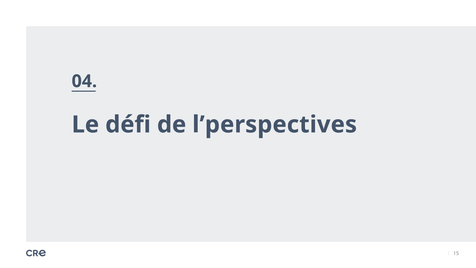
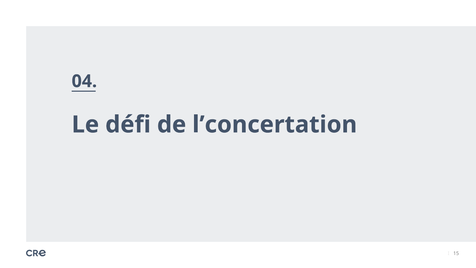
l’perspectives: l’perspectives -> l’concertation
